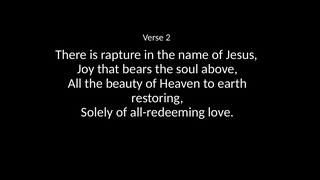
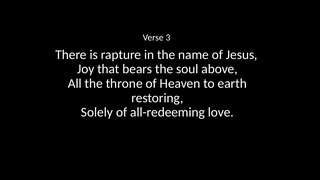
2: 2 -> 3
beauty: beauty -> throne
